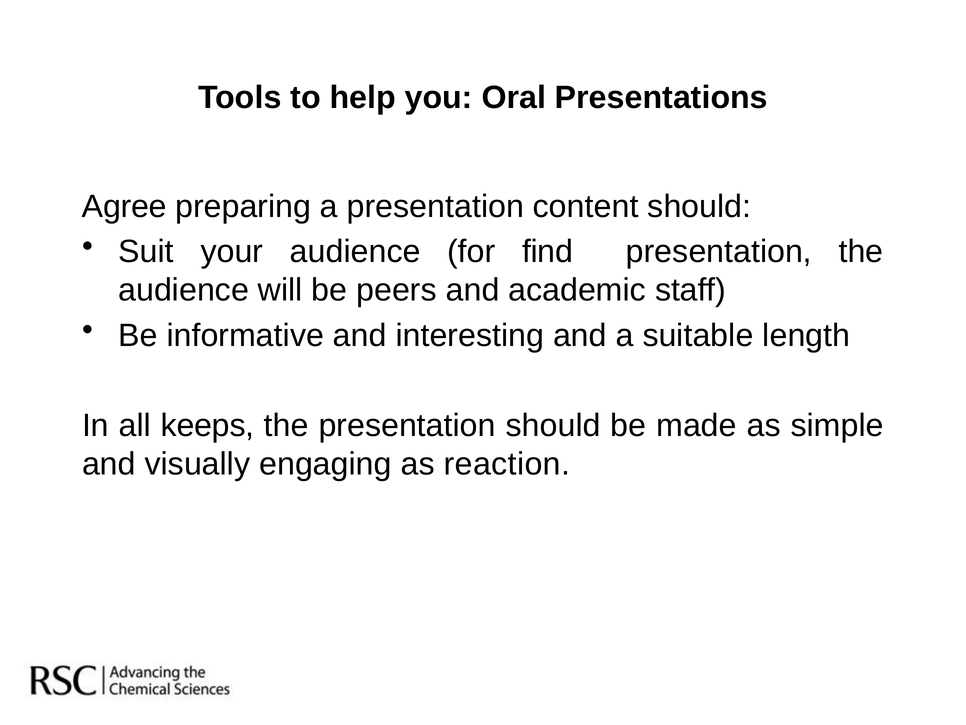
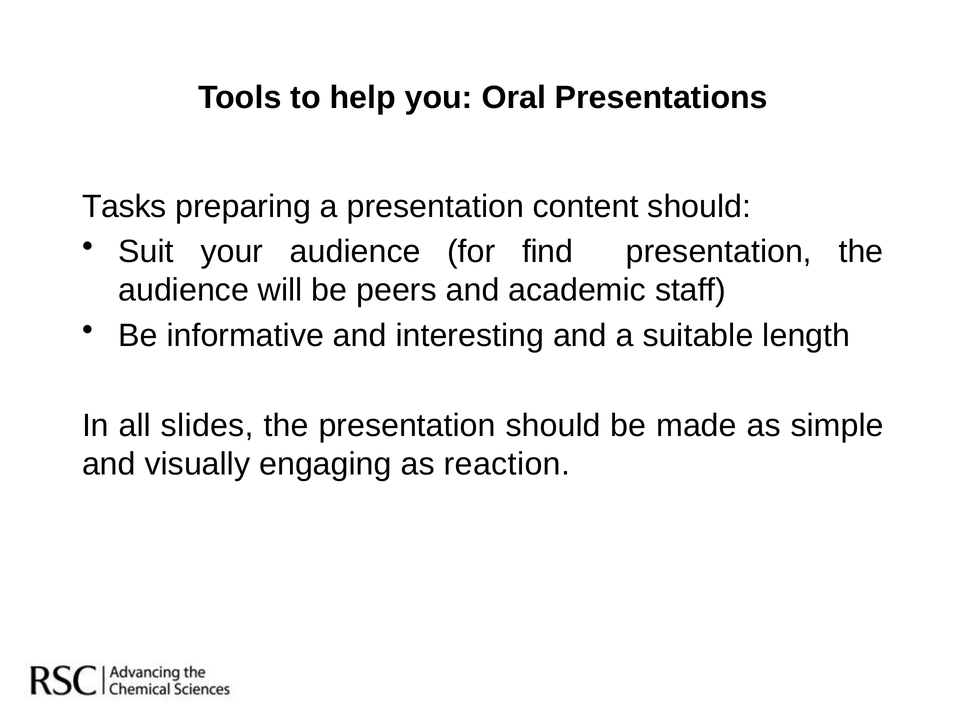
Agree: Agree -> Tasks
keeps: keeps -> slides
